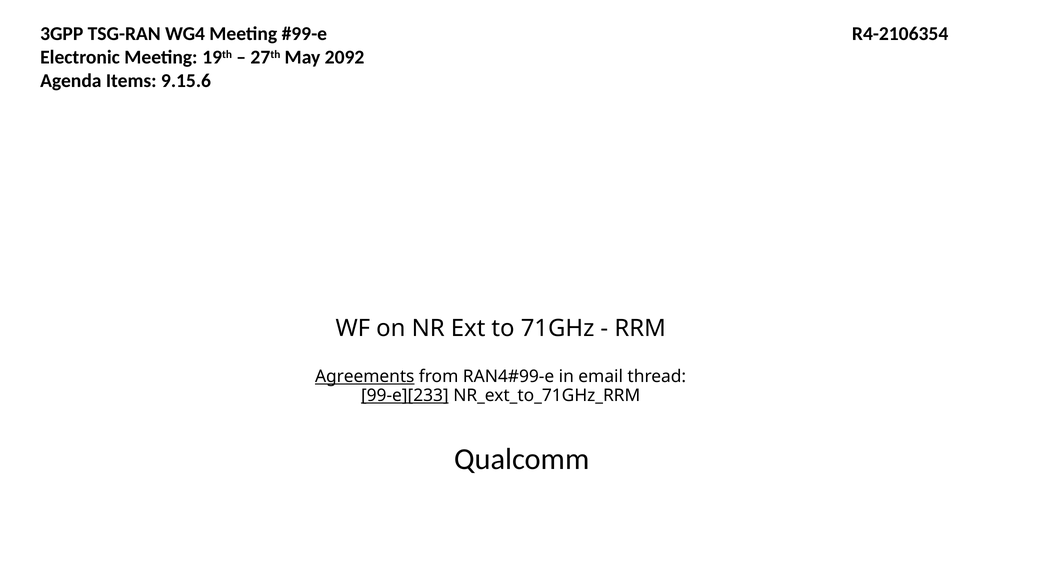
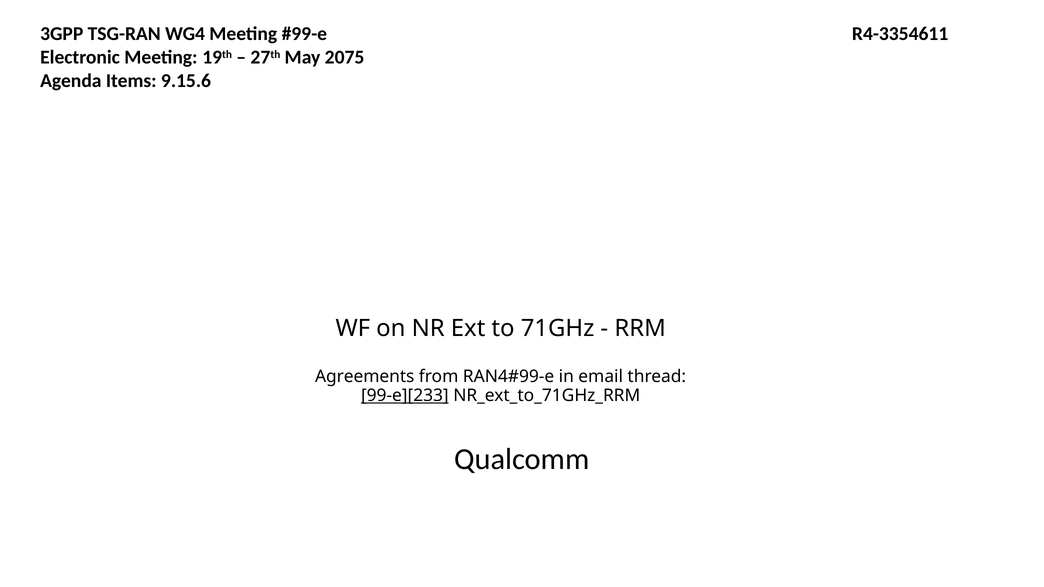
R4-2106354: R4-2106354 -> R4-3354611
2092: 2092 -> 2075
Agreements underline: present -> none
